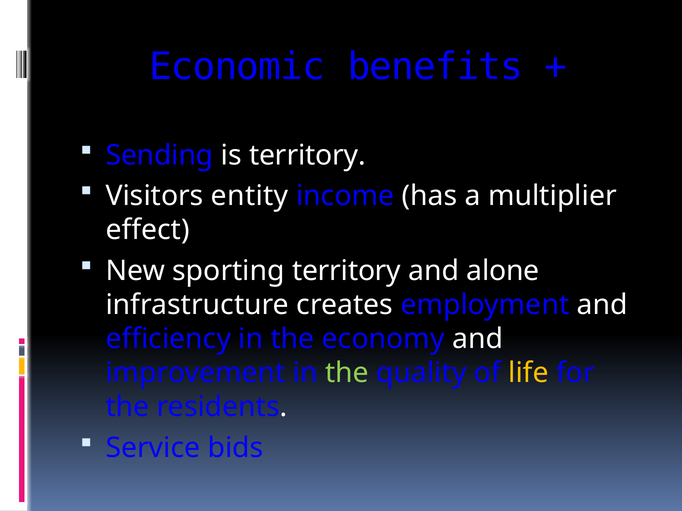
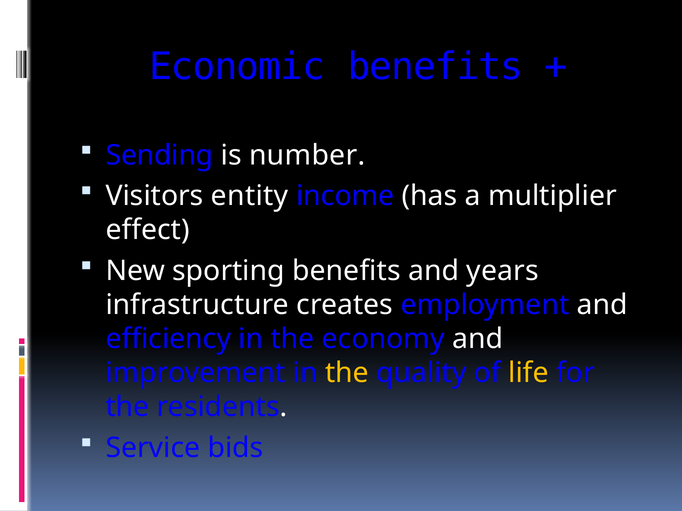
is territory: territory -> number
sporting territory: territory -> benefits
alone: alone -> years
the at (347, 373) colour: light green -> yellow
